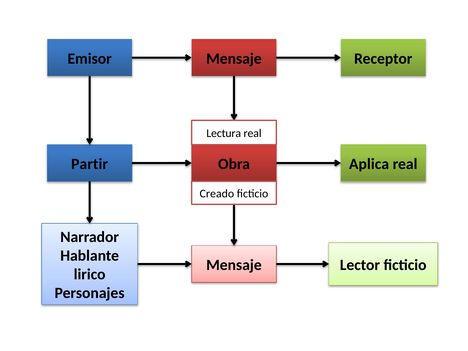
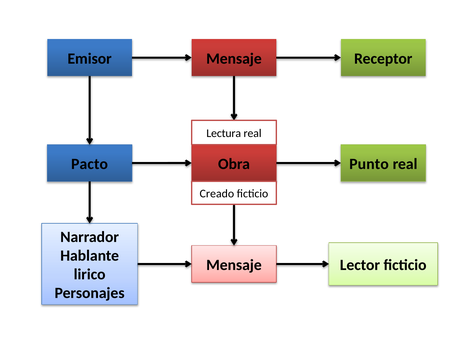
Partir: Partir -> Pacto
Aplica: Aplica -> Punto
